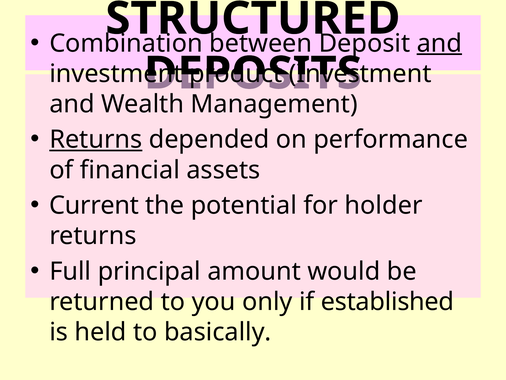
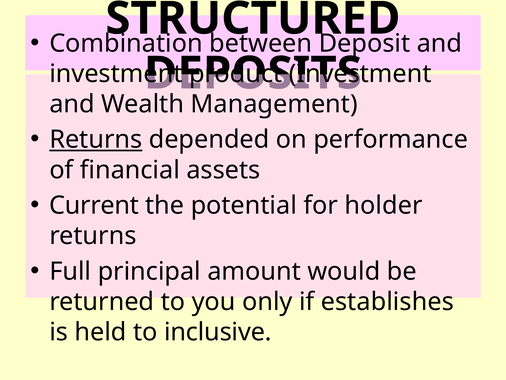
and at (439, 43) underline: present -> none
established: established -> establishes
basically: basically -> inclusive
